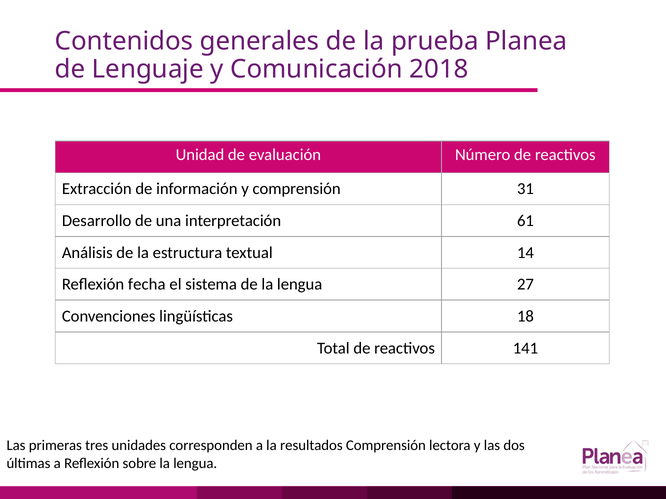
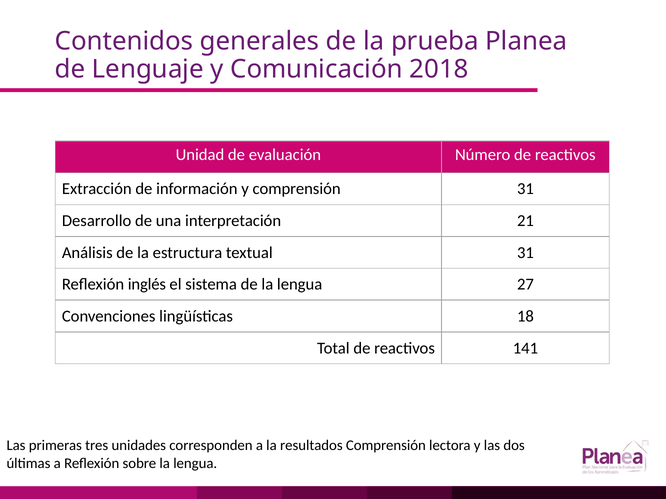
61: 61 -> 21
textual 14: 14 -> 31
fecha: fecha -> inglés
